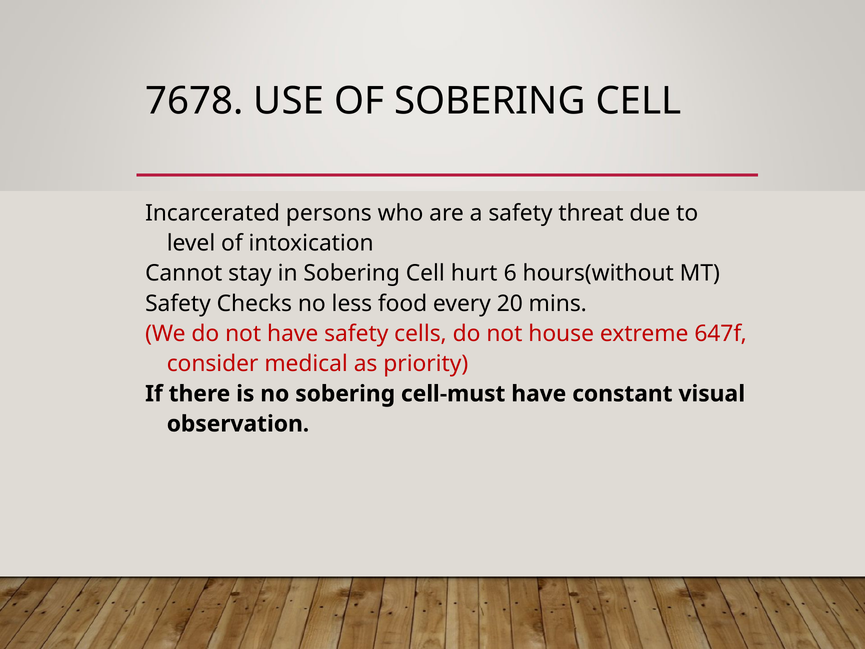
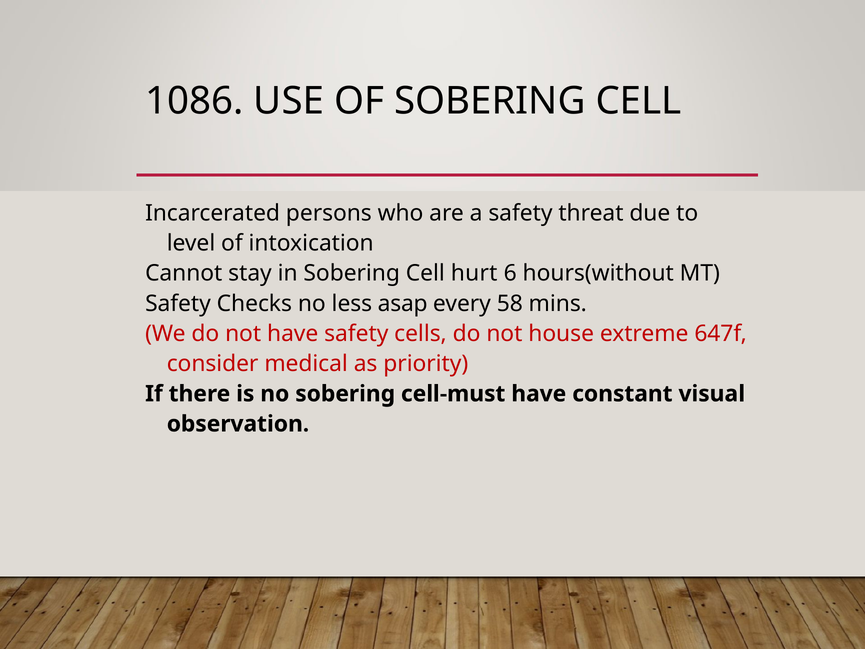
7678: 7678 -> 1086
food: food -> asap
20: 20 -> 58
